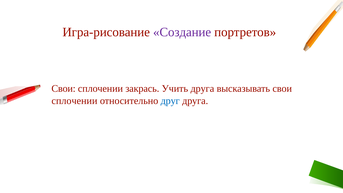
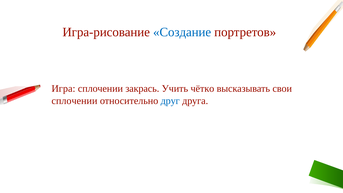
Создание colour: purple -> blue
Свои at (64, 89): Свои -> Игра
Учить друга: друга -> чётко
